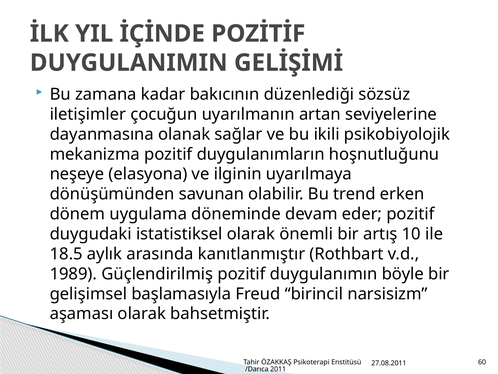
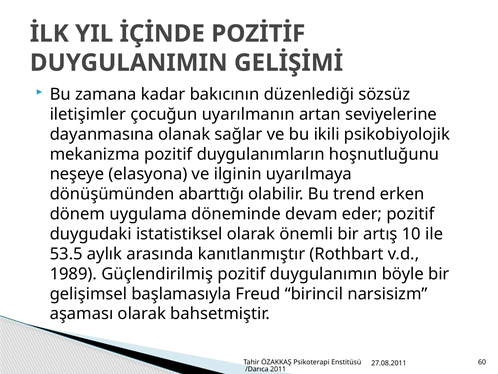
savunan: savunan -> abarttığı
18.5: 18.5 -> 53.5
